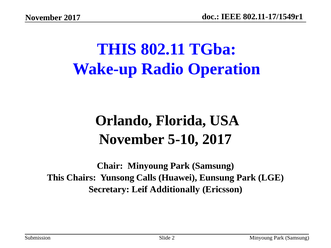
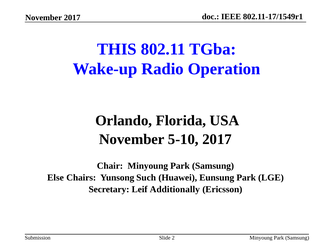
This at (56, 178): This -> Else
Calls: Calls -> Such
